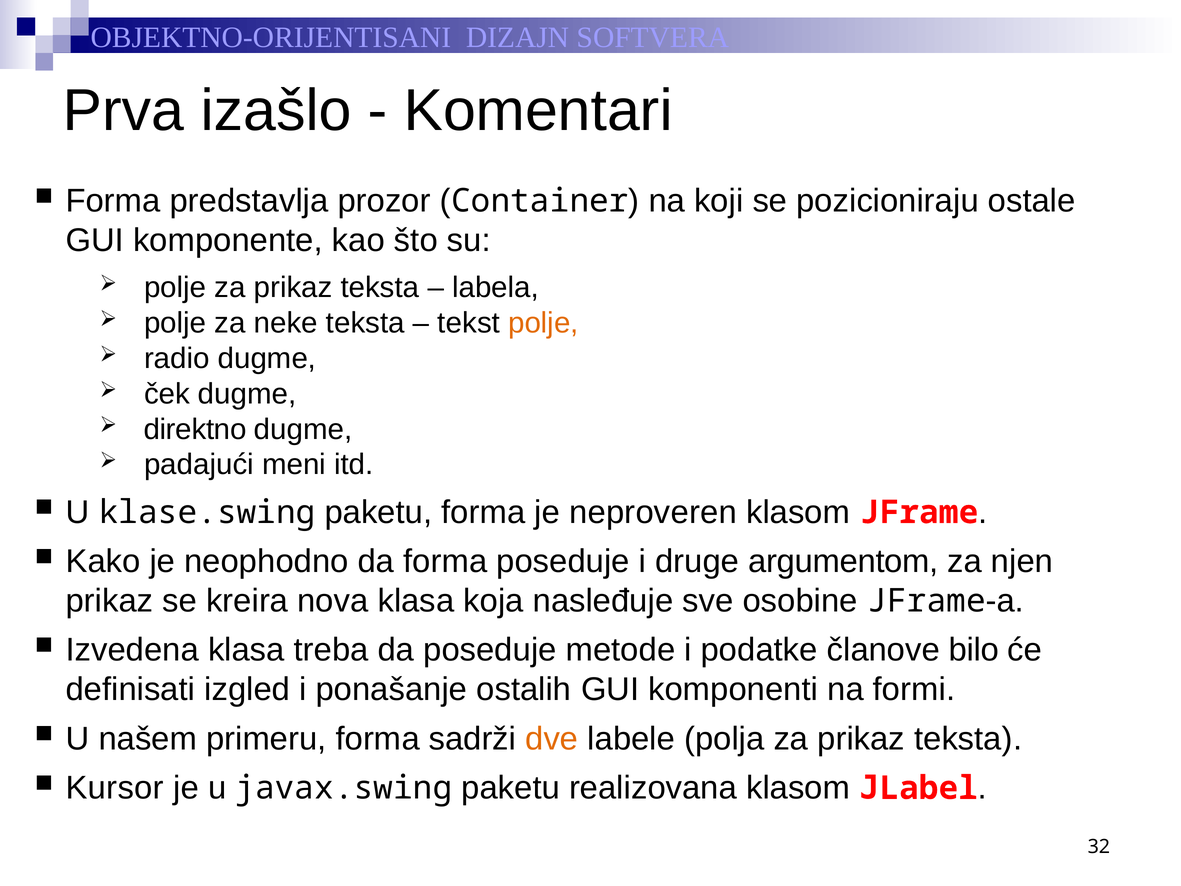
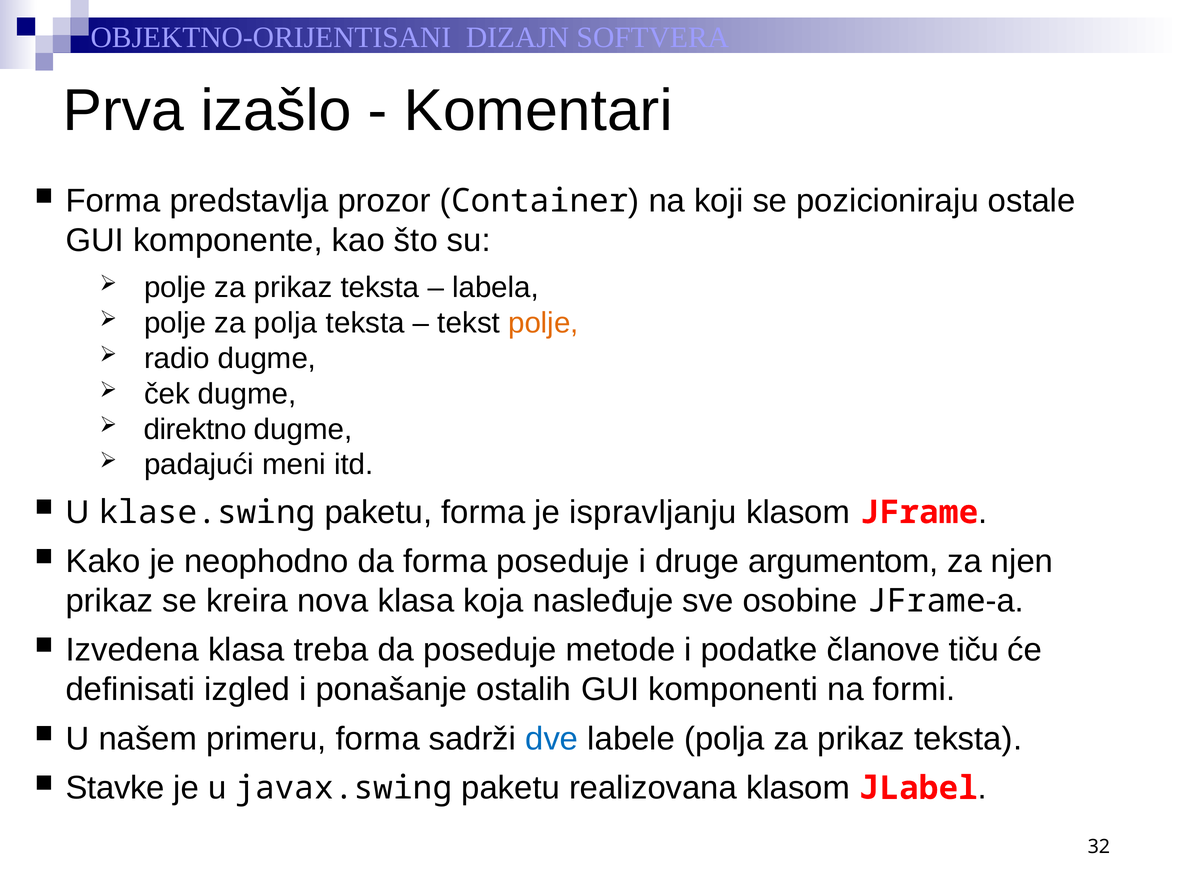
za neke: neke -> polja
neproveren: neproveren -> ispravljanju
bilo: bilo -> tiču
dve colour: orange -> blue
Kursor: Kursor -> Stavke
